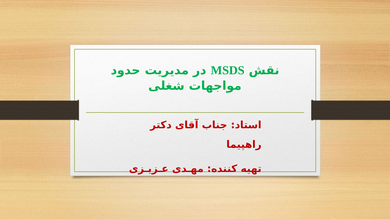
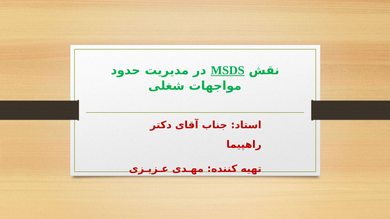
MSDS underline: none -> present
